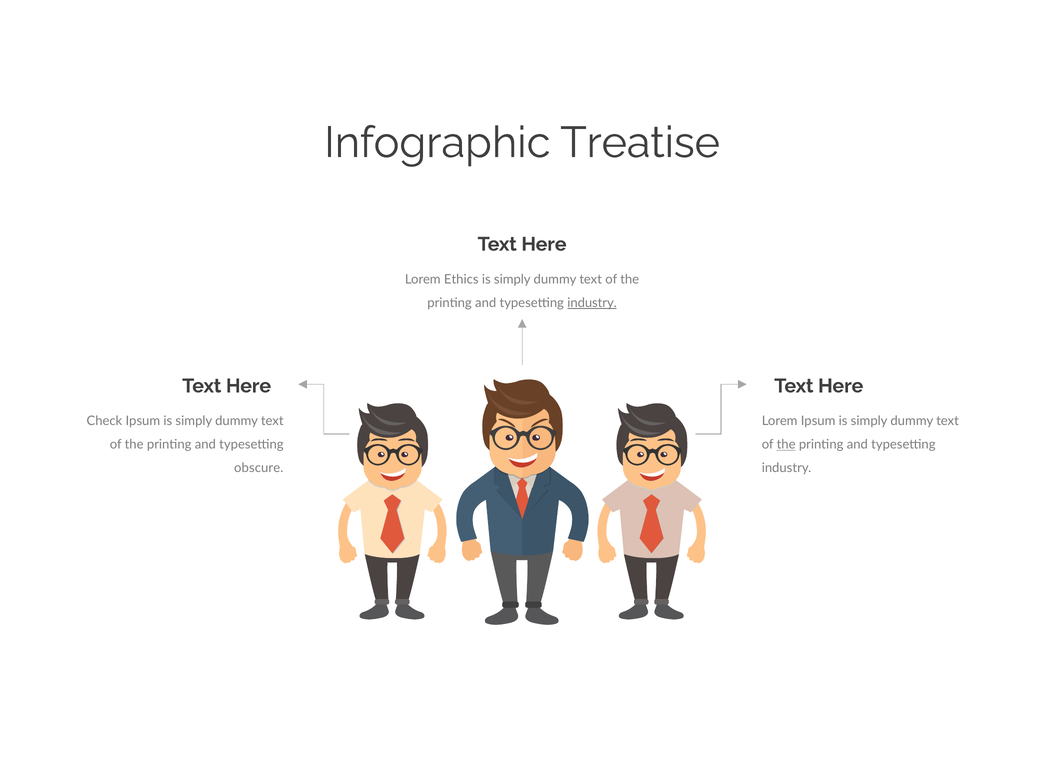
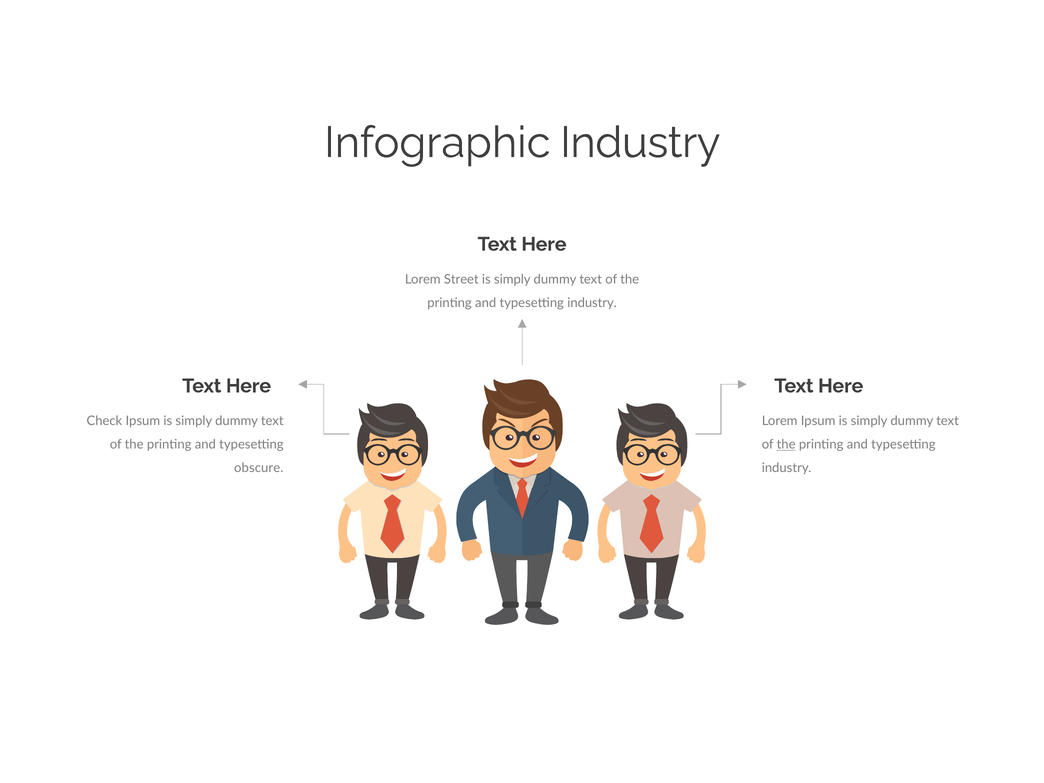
Infographic Treatise: Treatise -> Industry
Ethics: Ethics -> Street
industry at (592, 303) underline: present -> none
